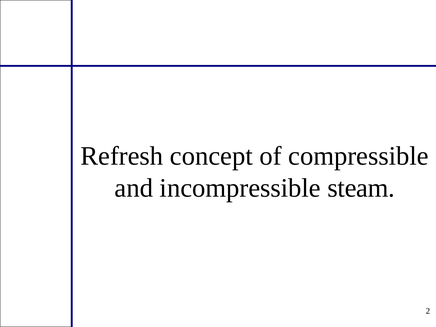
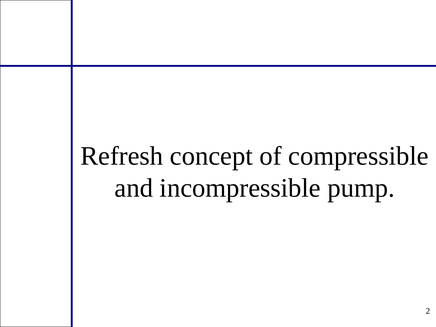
steam: steam -> pump
